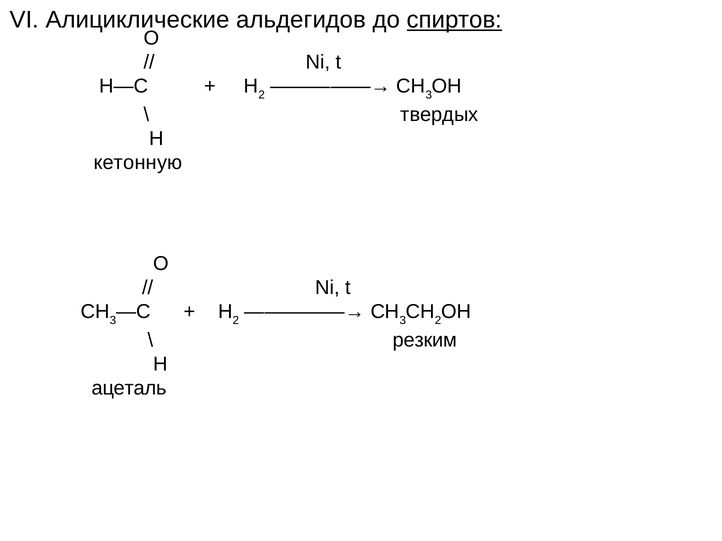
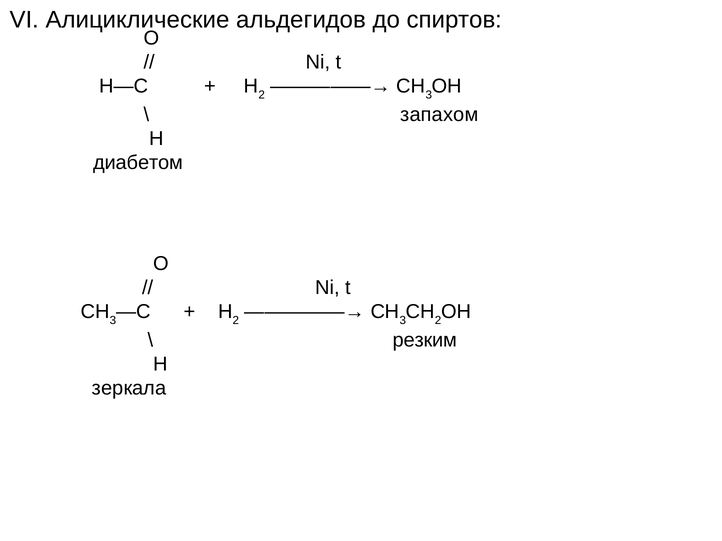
спиртов underline: present -> none
твердых: твердых -> запахом
кетонную: кетонную -> диабетом
ацеталь: ацеталь -> зеркала
